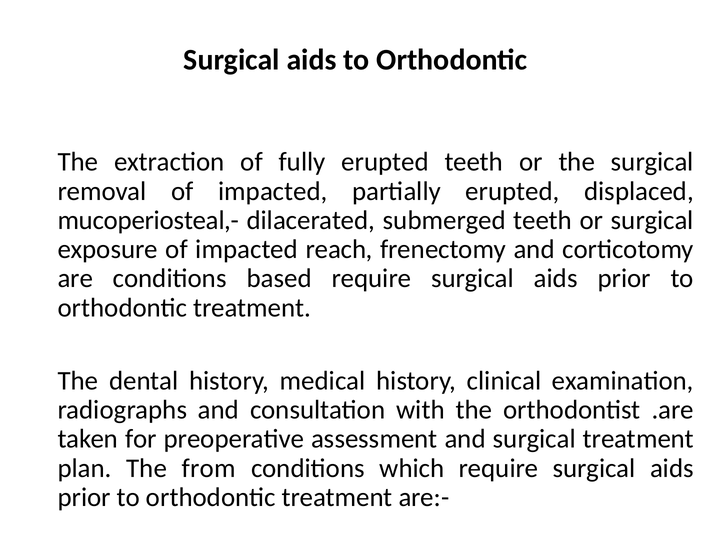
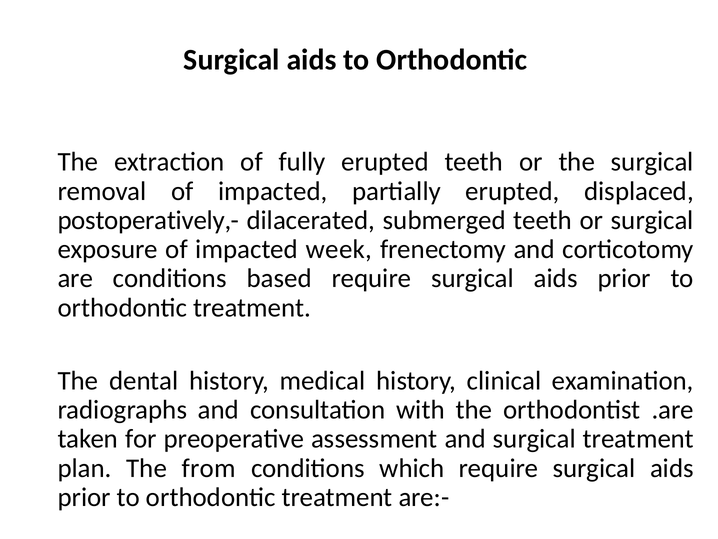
mucoperiosteal,-: mucoperiosteal,- -> postoperatively,-
reach: reach -> week
